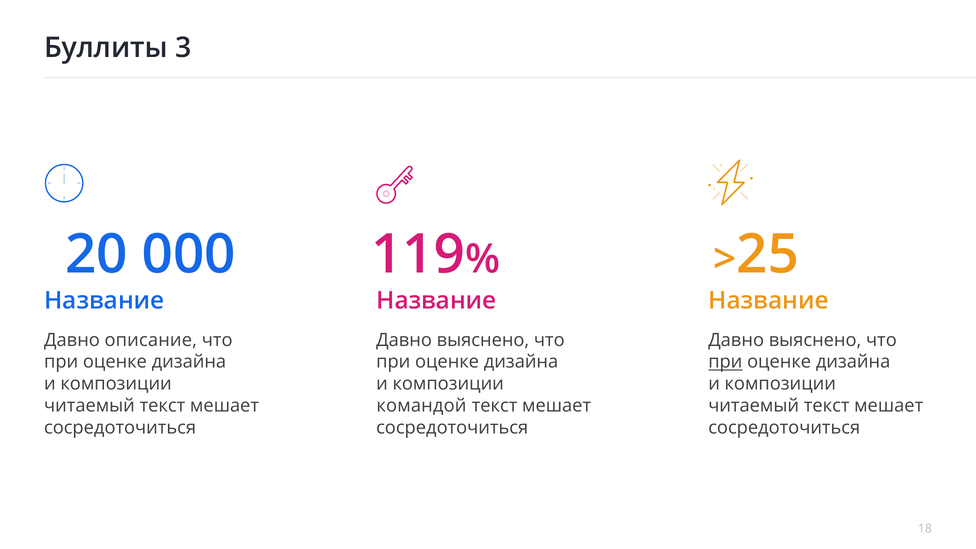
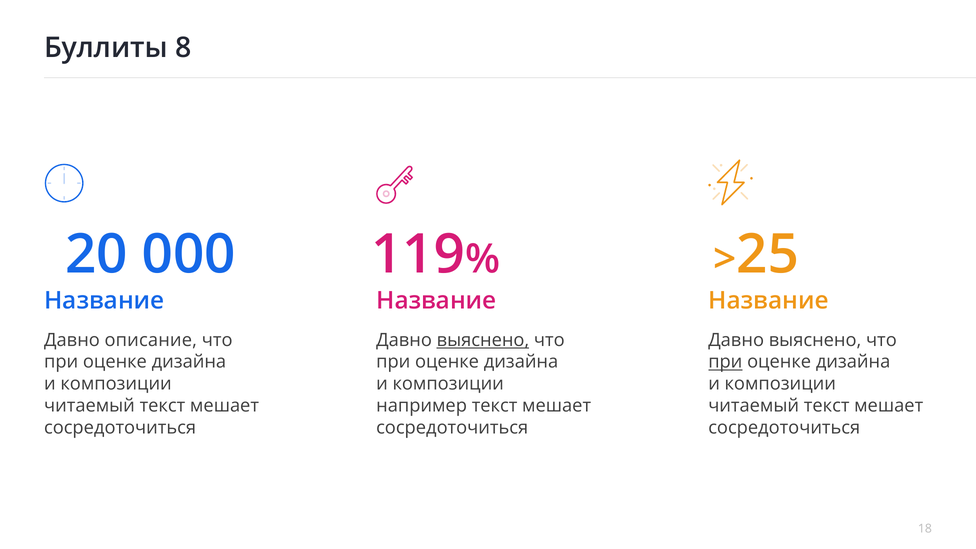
3: 3 -> 8
выяснено at (483, 340) underline: none -> present
командой: командой -> например
